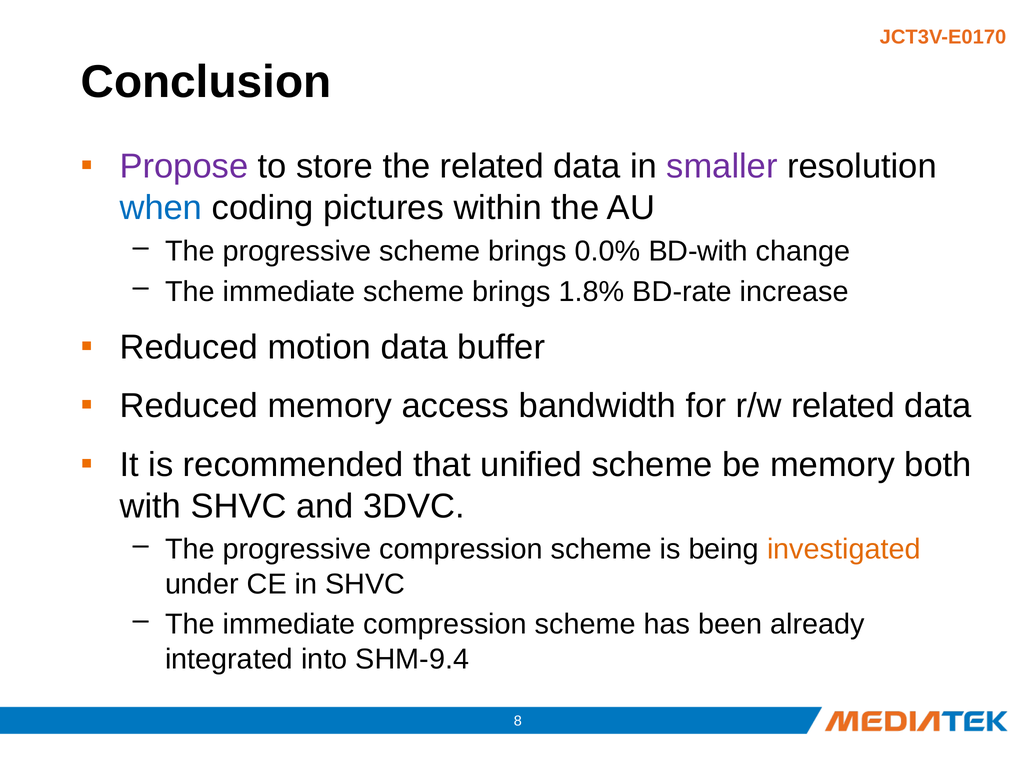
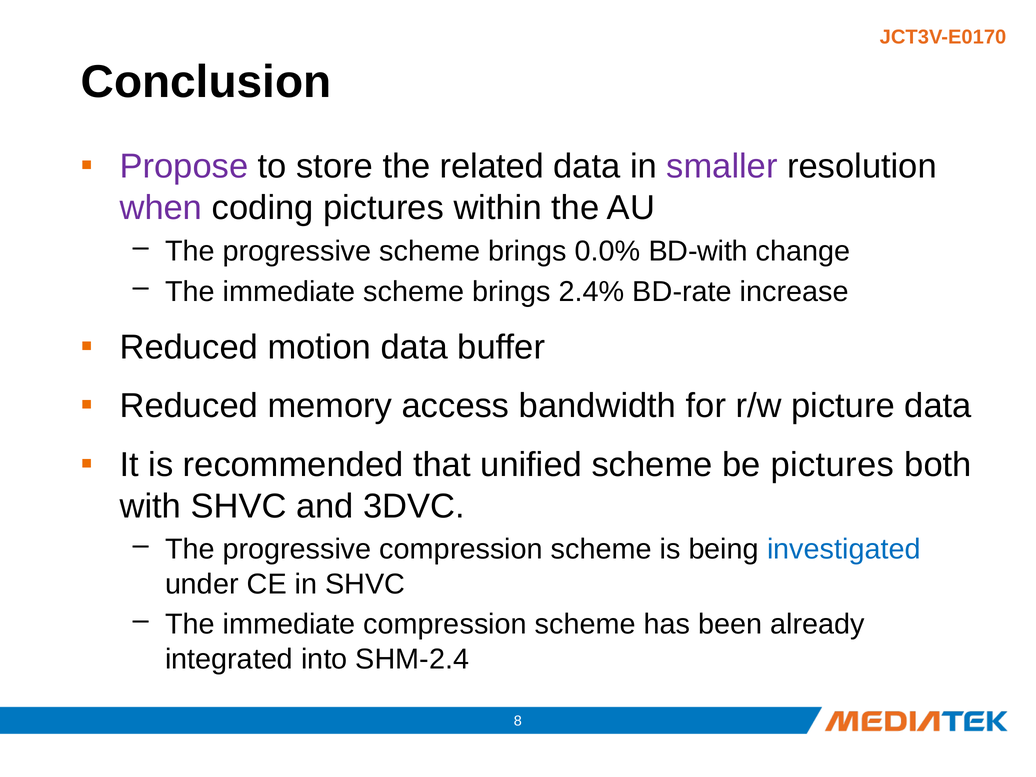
when colour: blue -> purple
1.8%: 1.8% -> 2.4%
r/w related: related -> picture
be memory: memory -> pictures
investigated colour: orange -> blue
SHM-9.4: SHM-9.4 -> SHM-2.4
